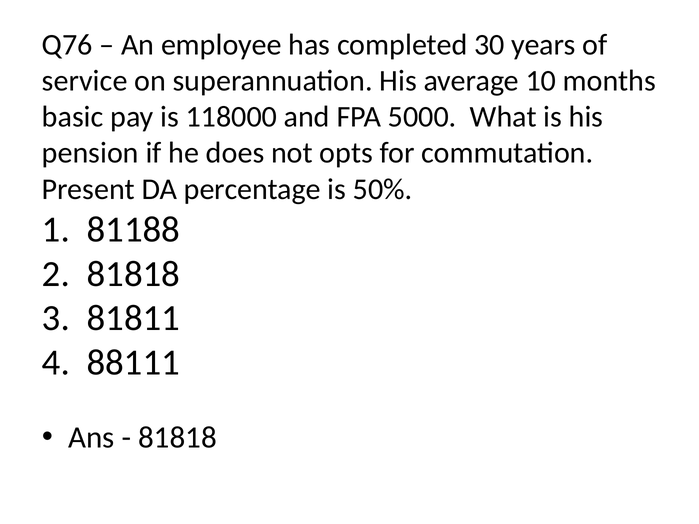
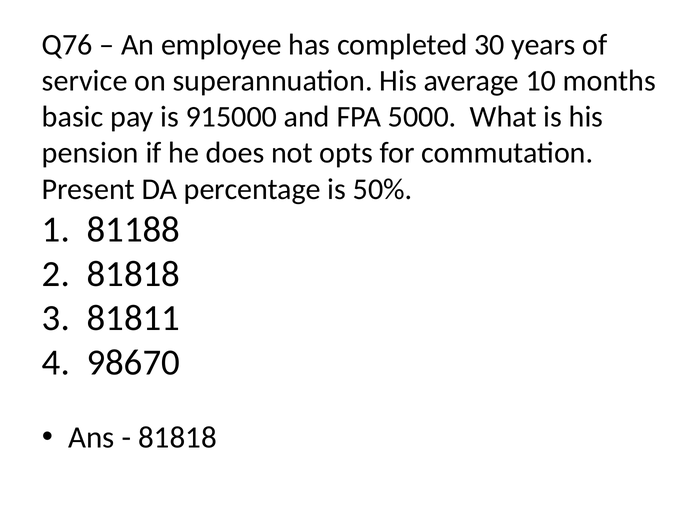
118000: 118000 -> 915000
88111: 88111 -> 98670
